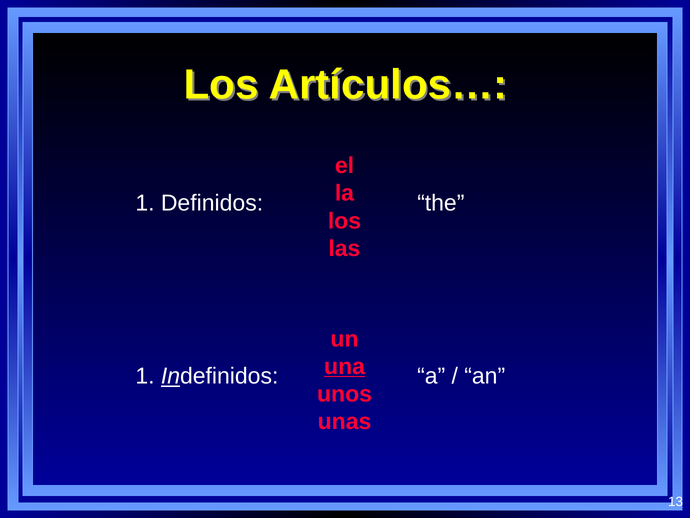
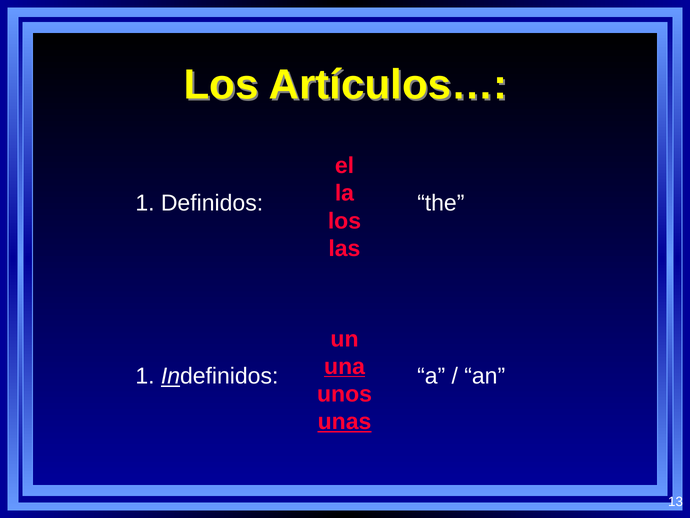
unas underline: none -> present
